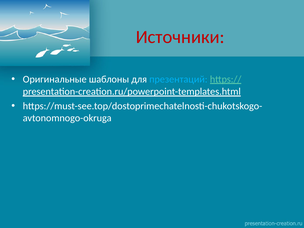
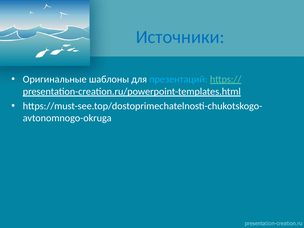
Источники colour: red -> blue
